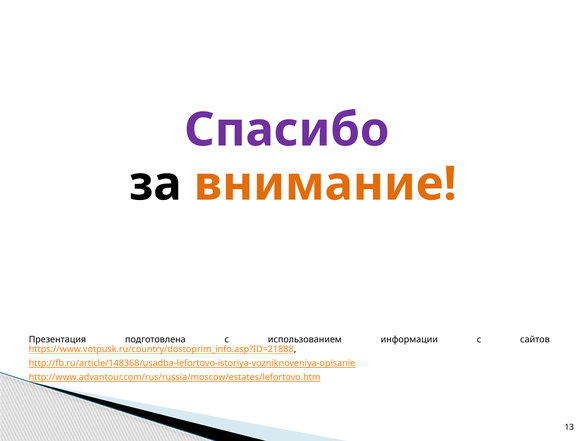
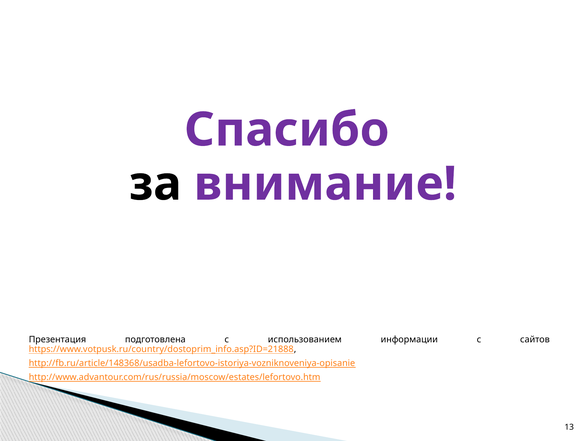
внимание colour: orange -> purple
